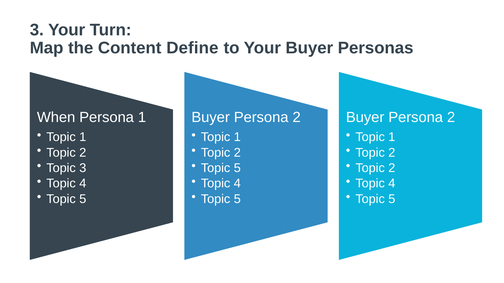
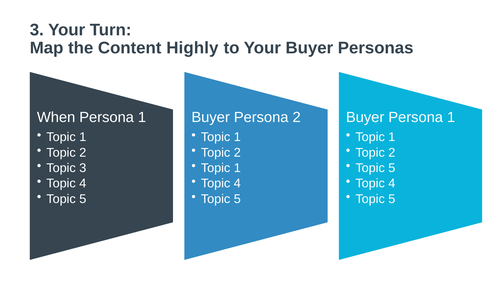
Define: Define -> Highly
2 at (451, 117): 2 -> 1
5 at (237, 168): 5 -> 1
2 at (392, 168): 2 -> 5
